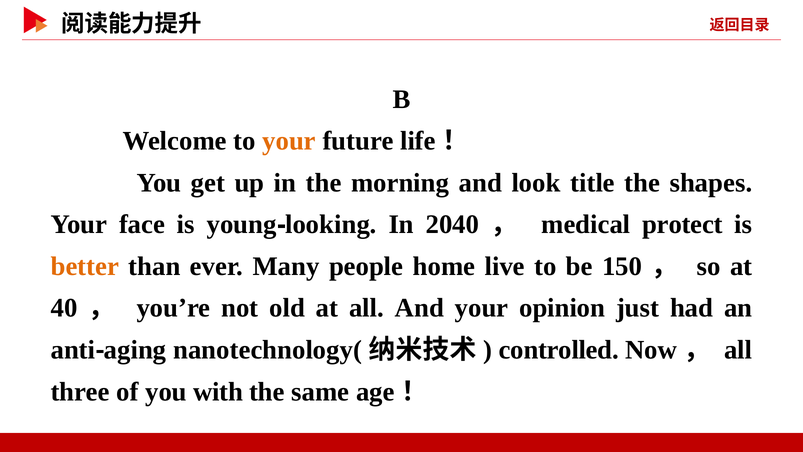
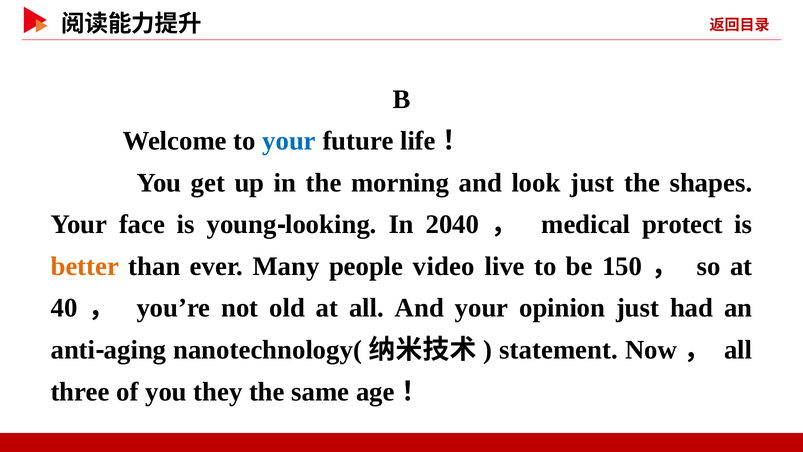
your at (289, 141) colour: orange -> blue
look title: title -> just
home: home -> video
controlled: controlled -> statement
with: with -> they
